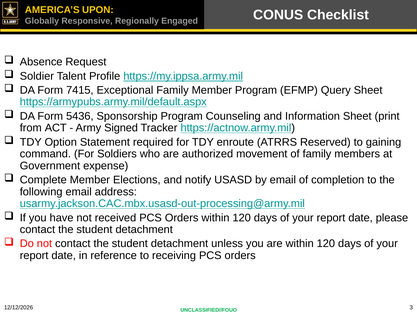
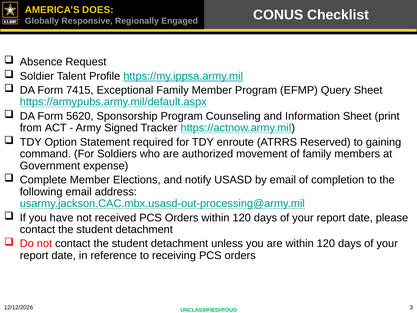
UPON: UPON -> DOES
5436: 5436 -> 5620
